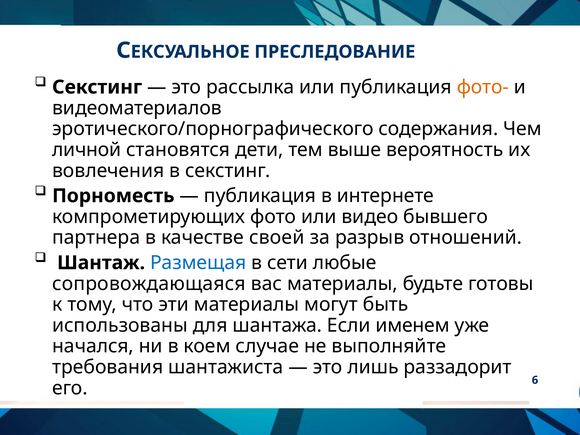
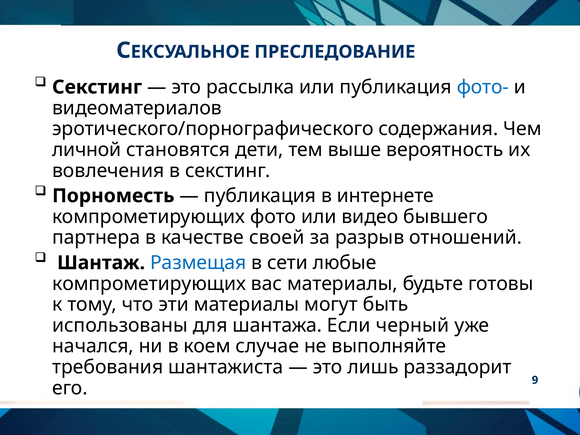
фото- colour: orange -> blue
сопровождающаяся at (149, 284): сопровождающаяся -> компрометирующих
именем: именем -> черный
6: 6 -> 9
